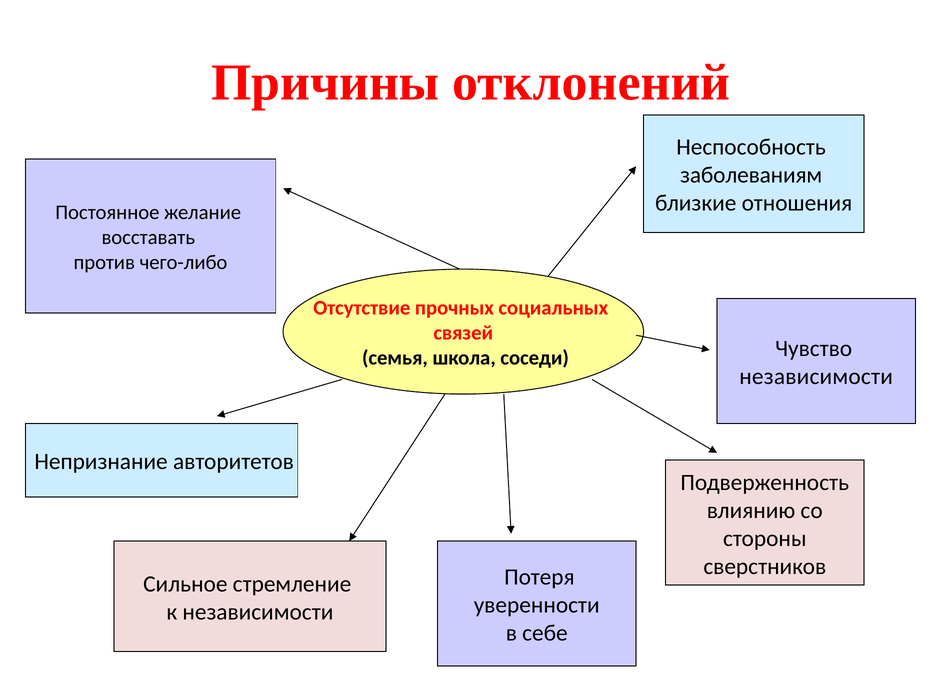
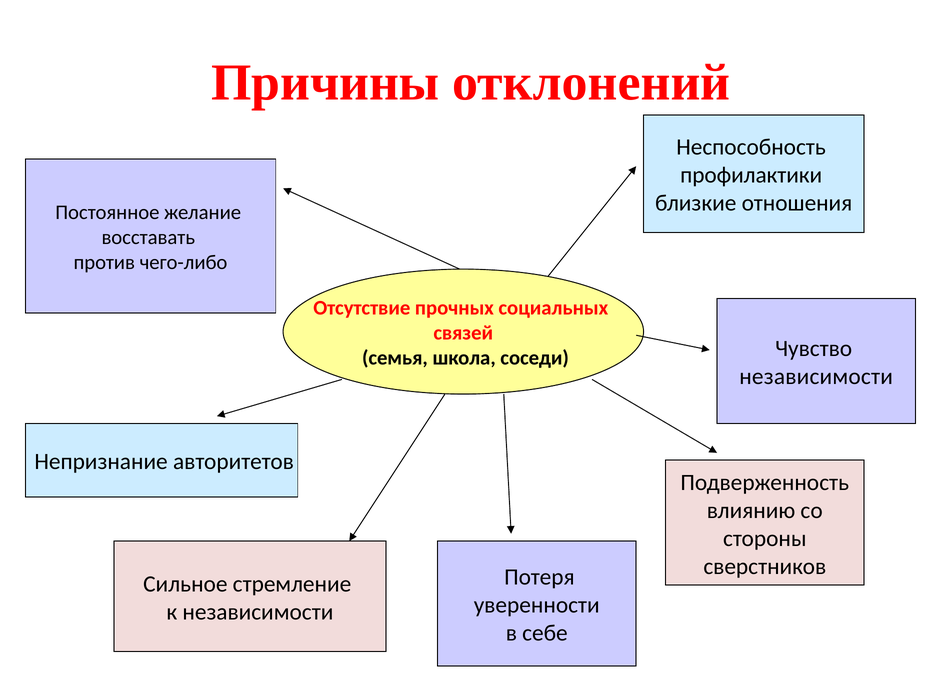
заболеваниям: заболеваниям -> профилактики
